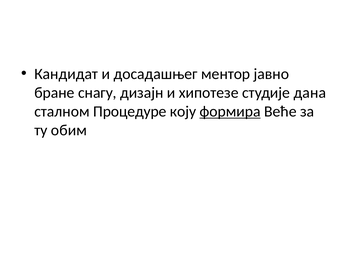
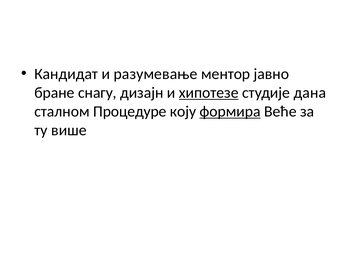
досадашњег: досадашњег -> разумевање
хипотезе underline: none -> present
обим: обим -> више
